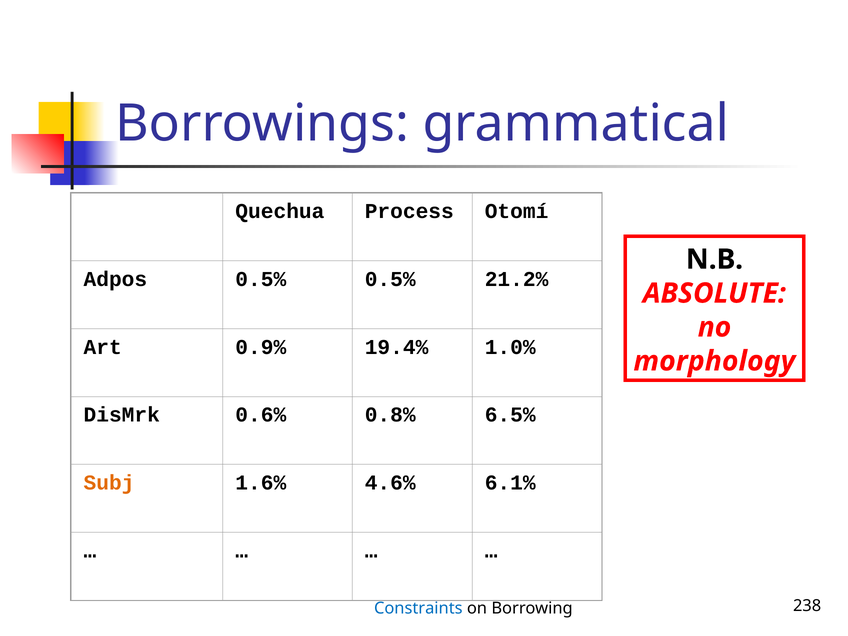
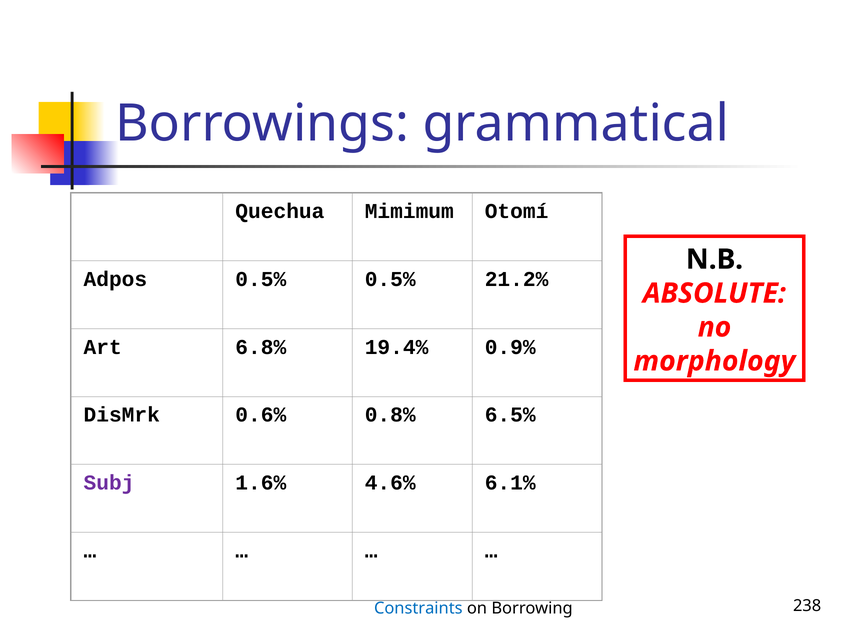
Process: Process -> Mimimum
0.9%: 0.9% -> 6.8%
1.0%: 1.0% -> 0.9%
Subj colour: orange -> purple
